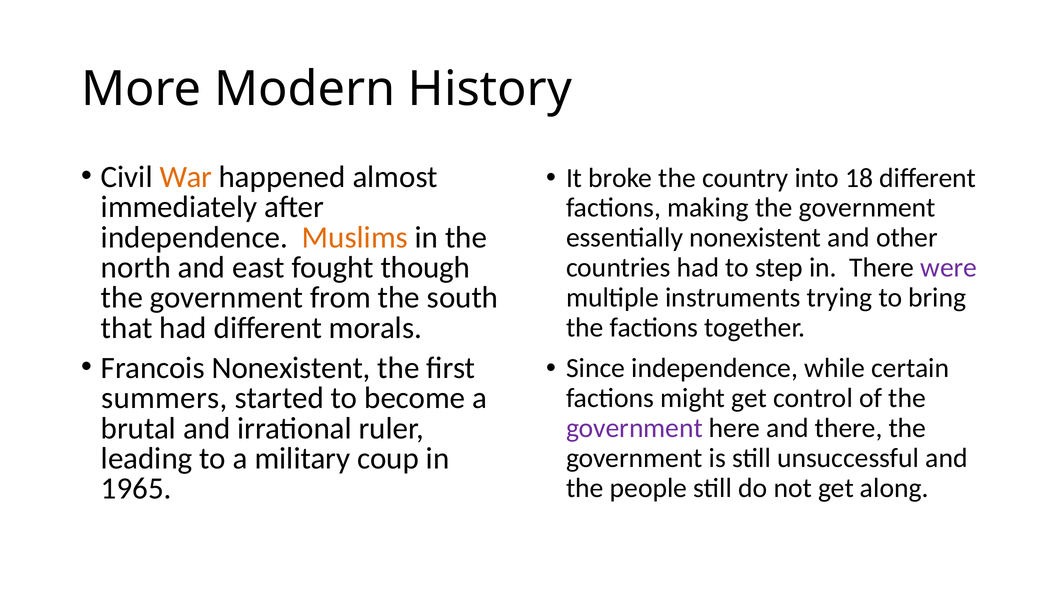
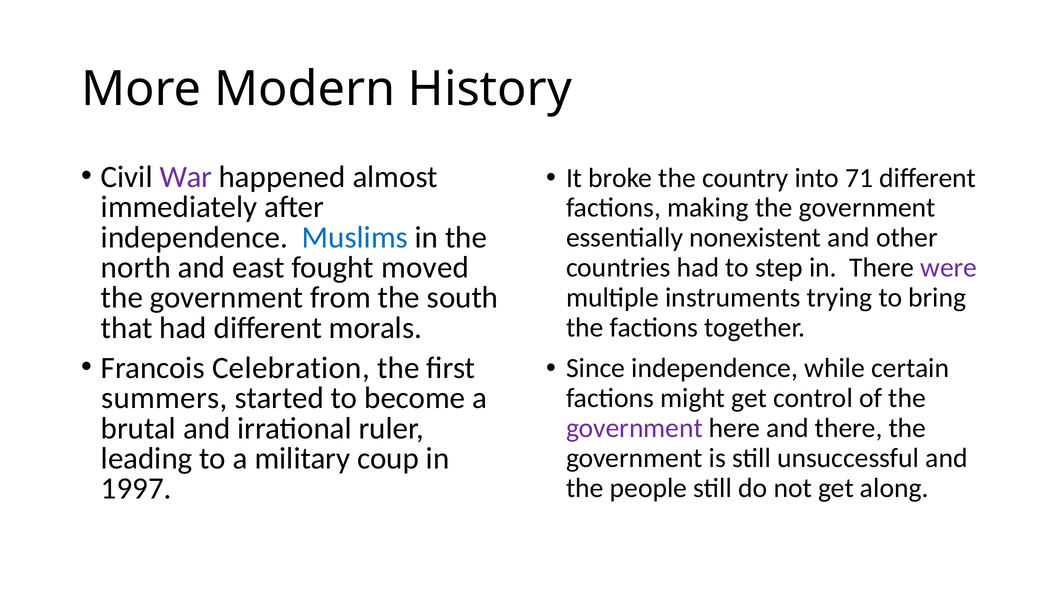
War colour: orange -> purple
18: 18 -> 71
Muslims colour: orange -> blue
though: though -> moved
Francois Nonexistent: Nonexistent -> Celebration
1965: 1965 -> 1997
